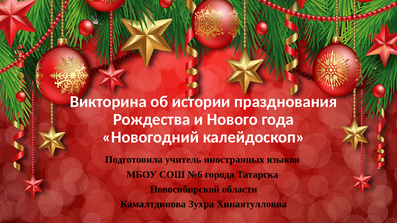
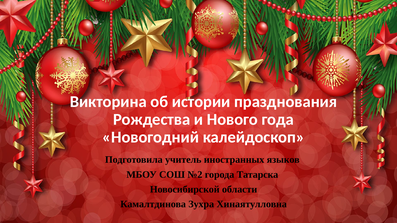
№6: №6 -> №2
